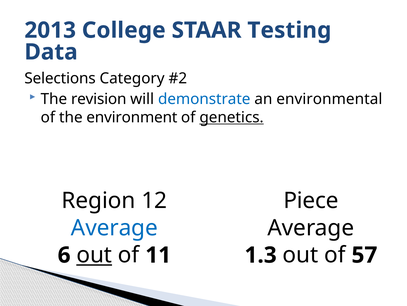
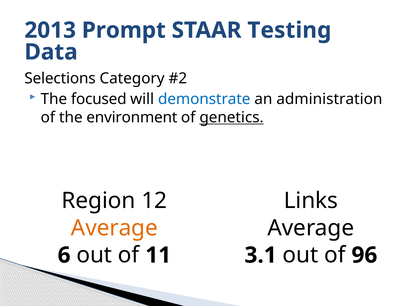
College: College -> Prompt
revision: revision -> focused
environmental: environmental -> administration
Piece: Piece -> Links
Average at (114, 227) colour: blue -> orange
out at (94, 255) underline: present -> none
1.3: 1.3 -> 3.1
57: 57 -> 96
